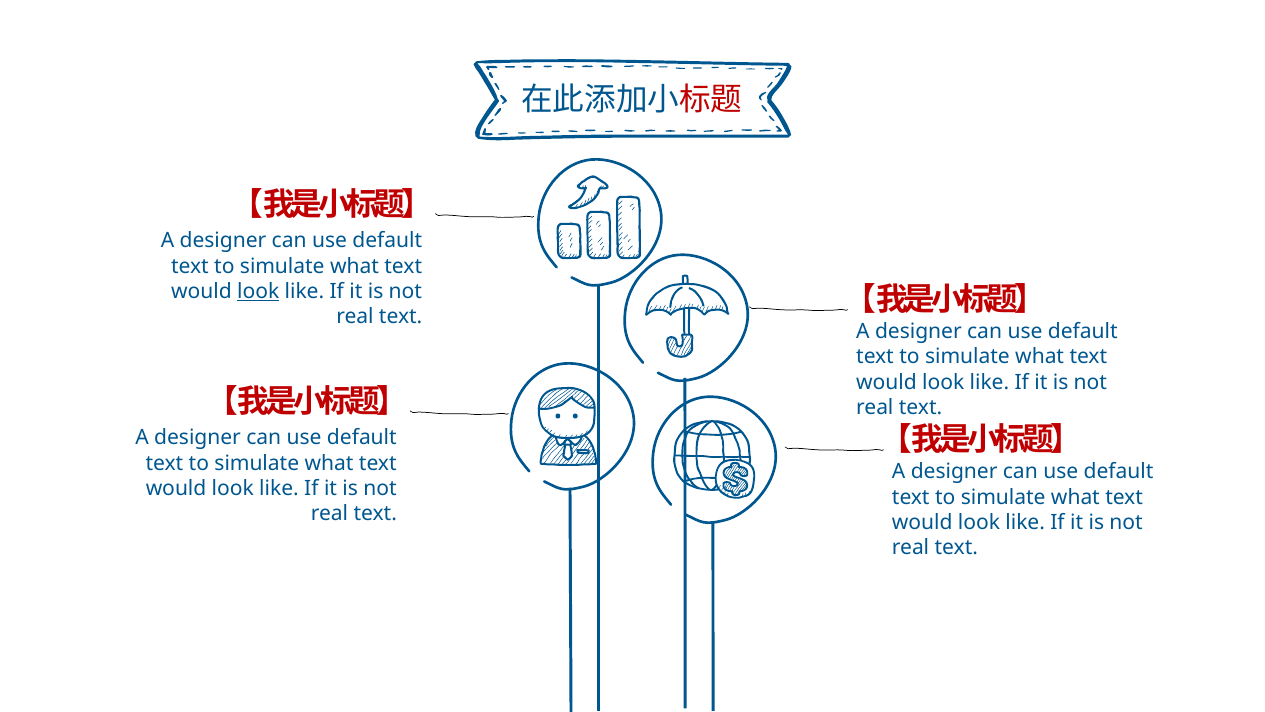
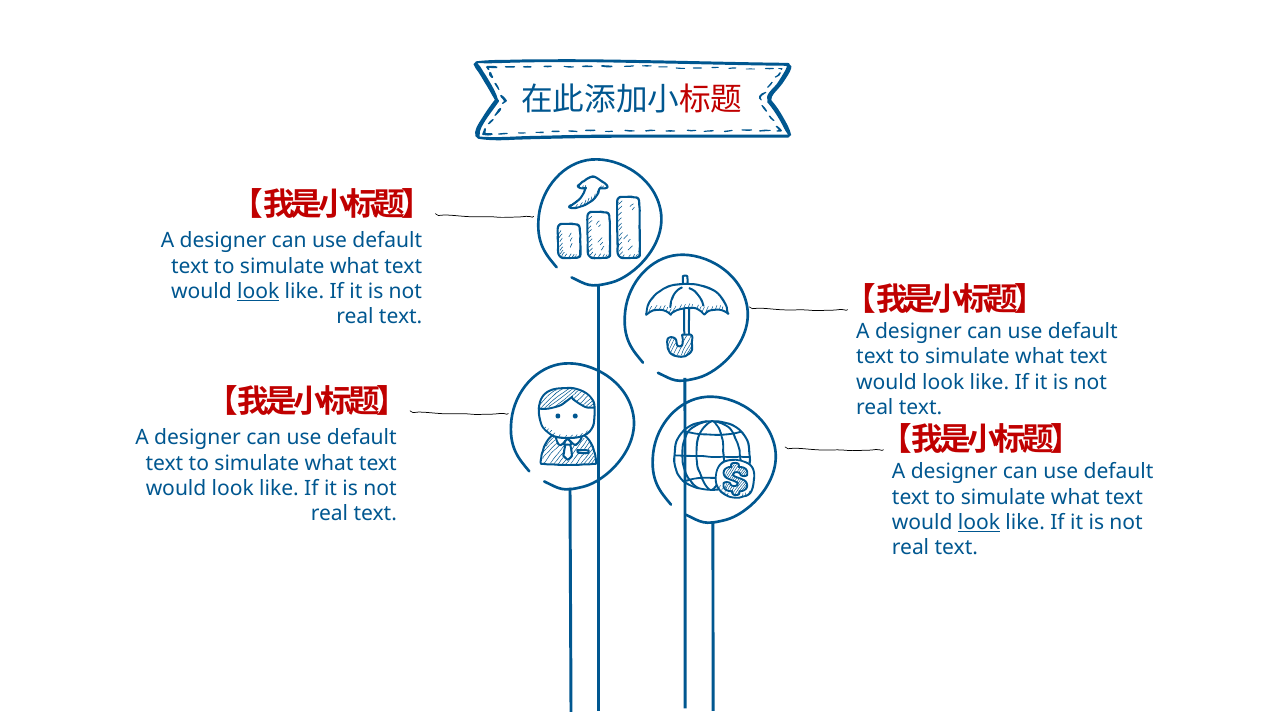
look at (979, 522) underline: none -> present
